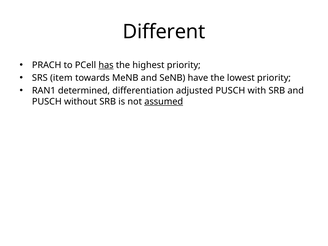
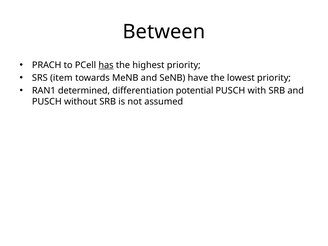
Different: Different -> Between
adjusted: adjusted -> potential
assumed underline: present -> none
